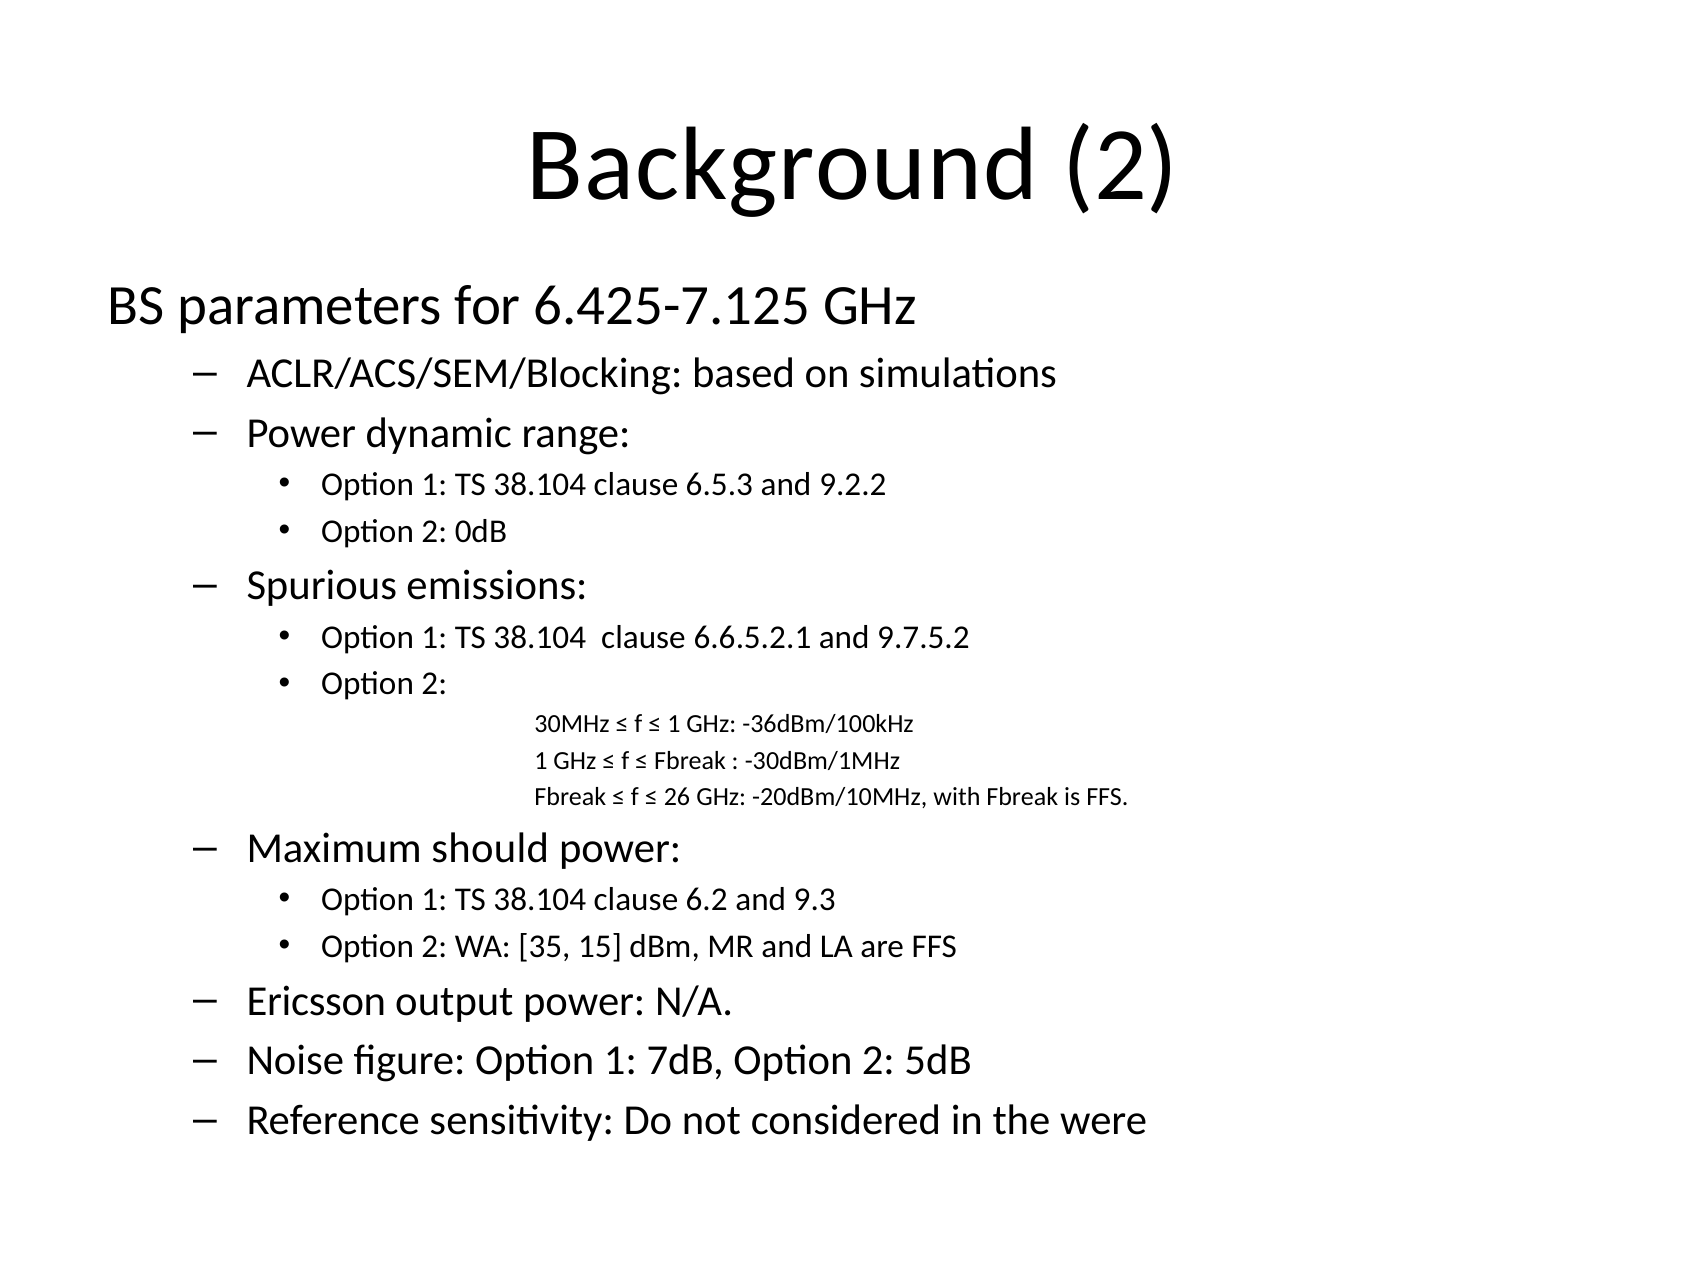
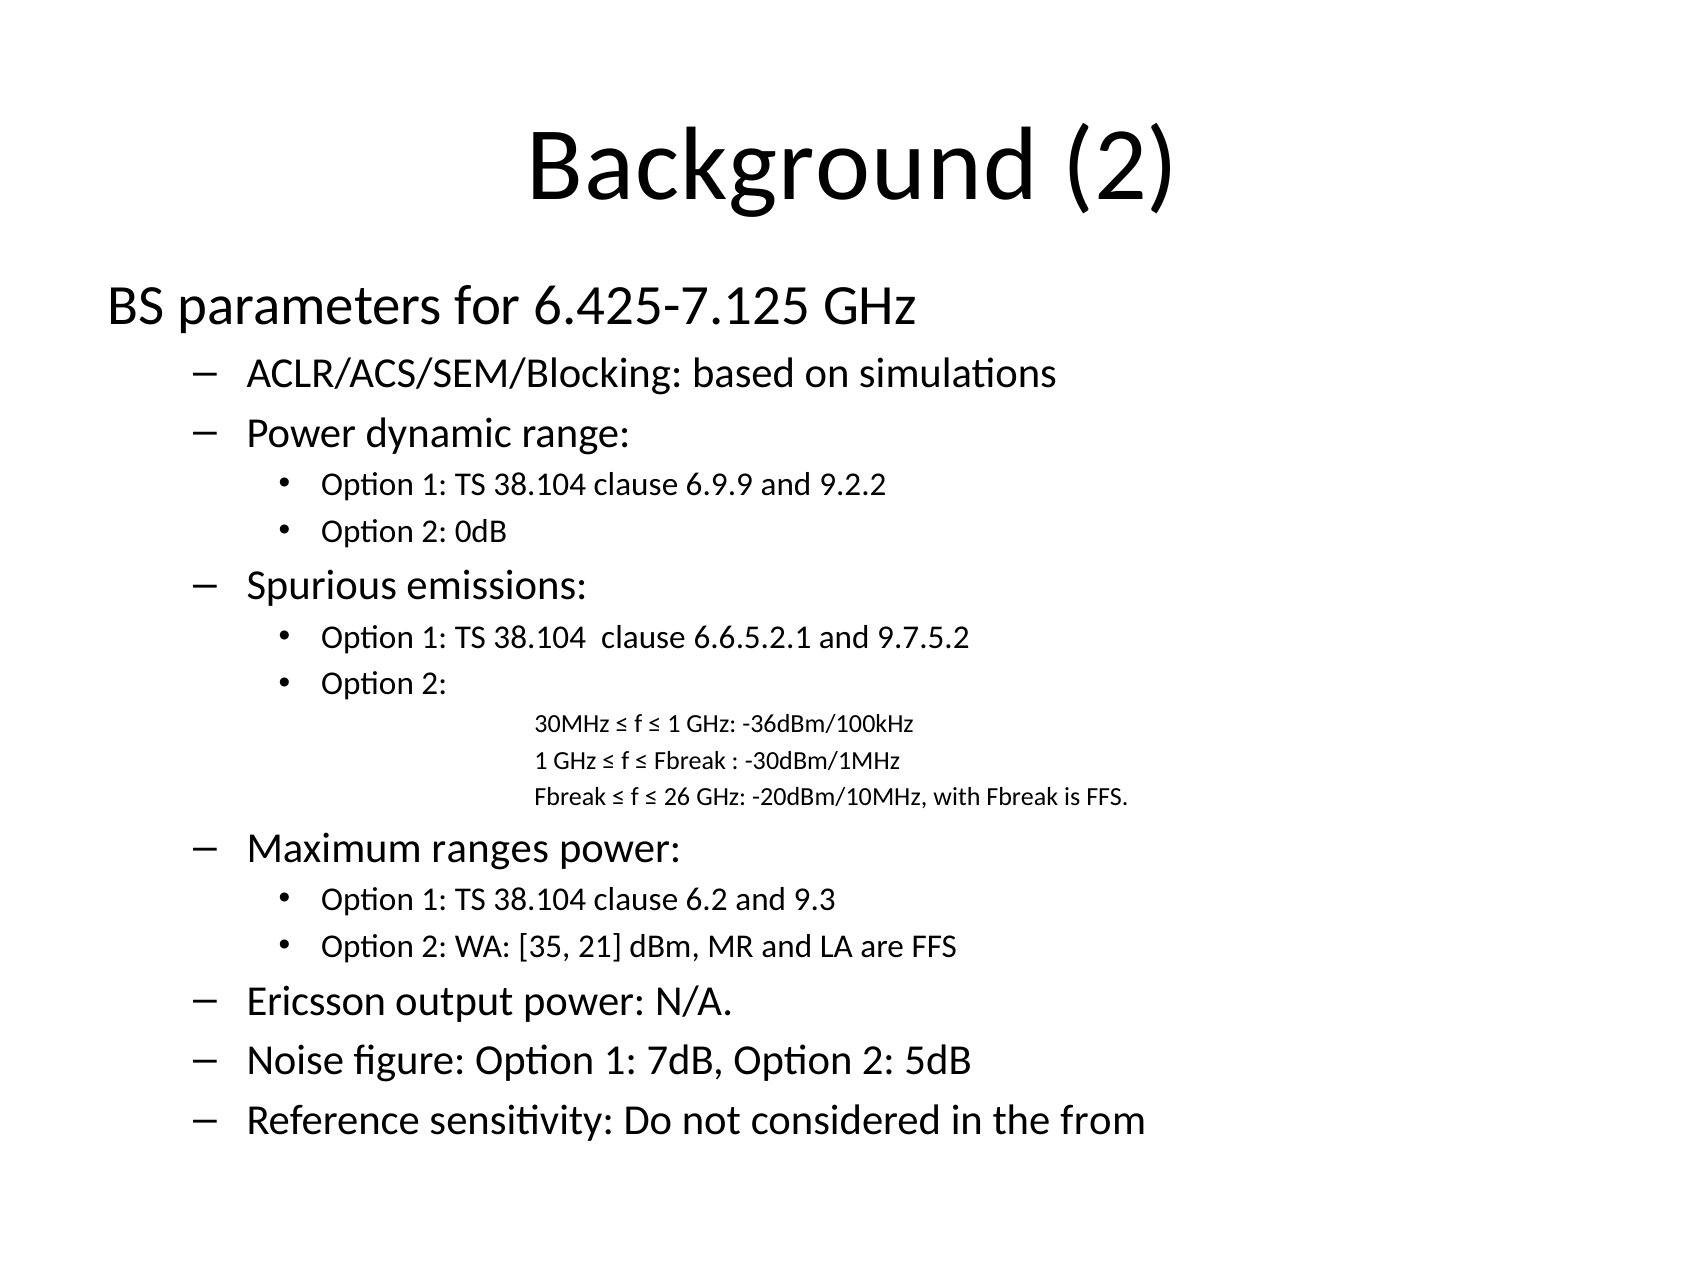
6.5.3: 6.5.3 -> 6.9.9
should: should -> ranges
15: 15 -> 21
were: were -> from
